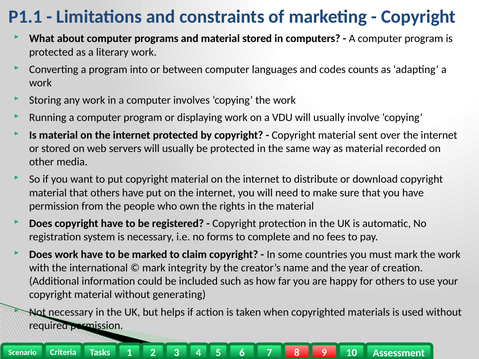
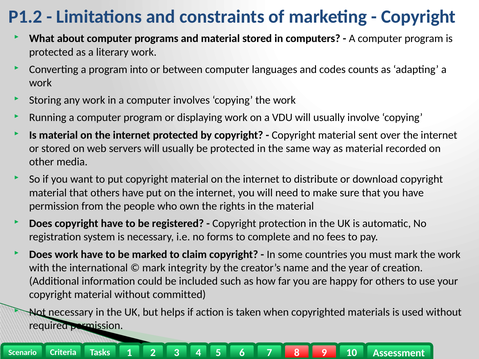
P1.1: P1.1 -> P1.2
generating: generating -> committed
